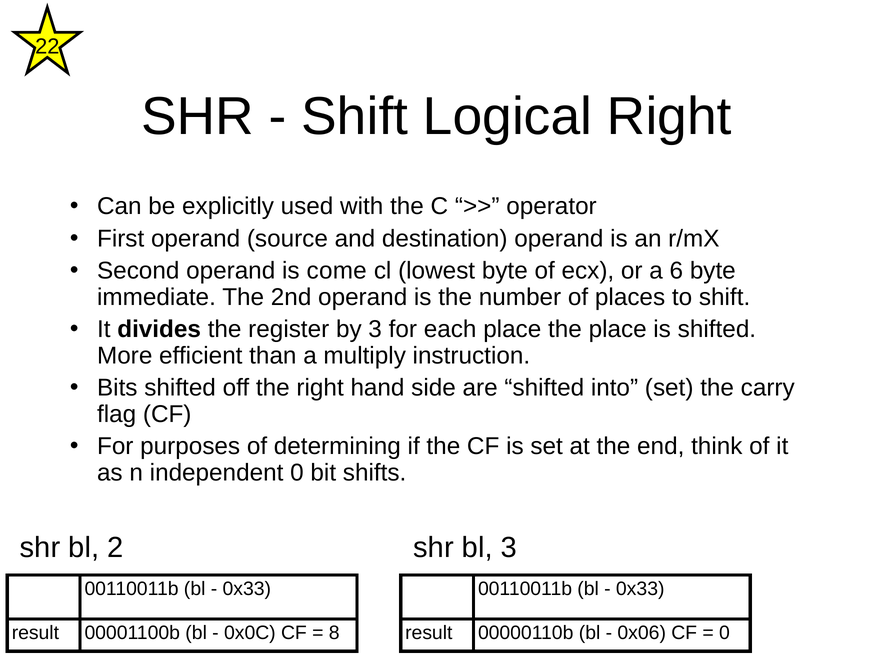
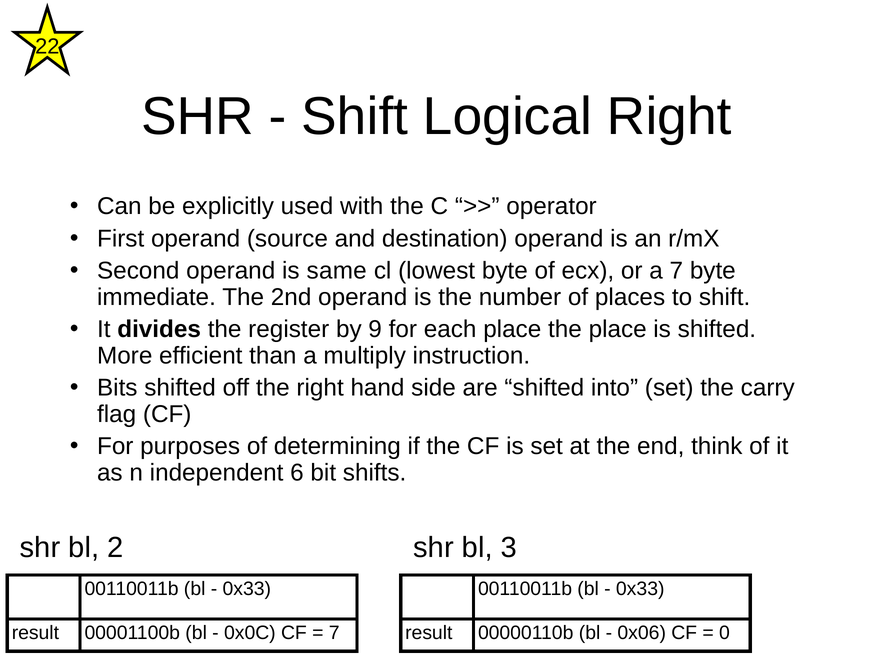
come: come -> same
a 6: 6 -> 7
by 3: 3 -> 9
independent 0: 0 -> 6
8 at (334, 634): 8 -> 7
